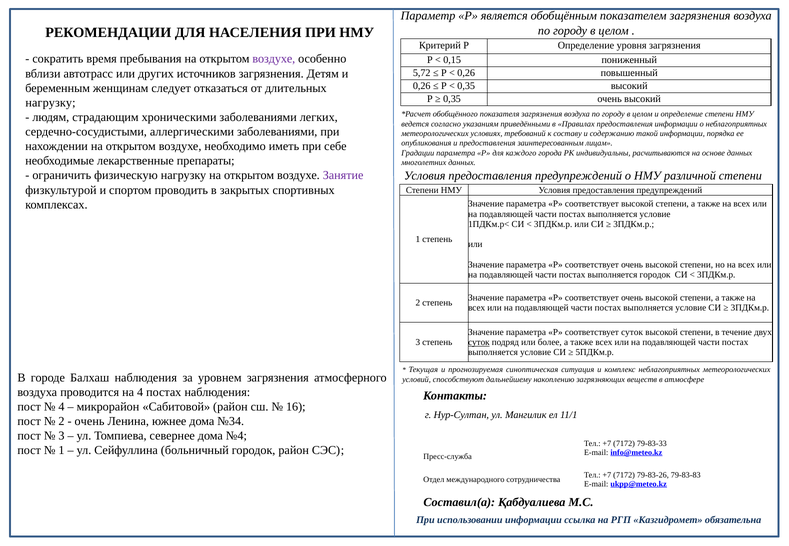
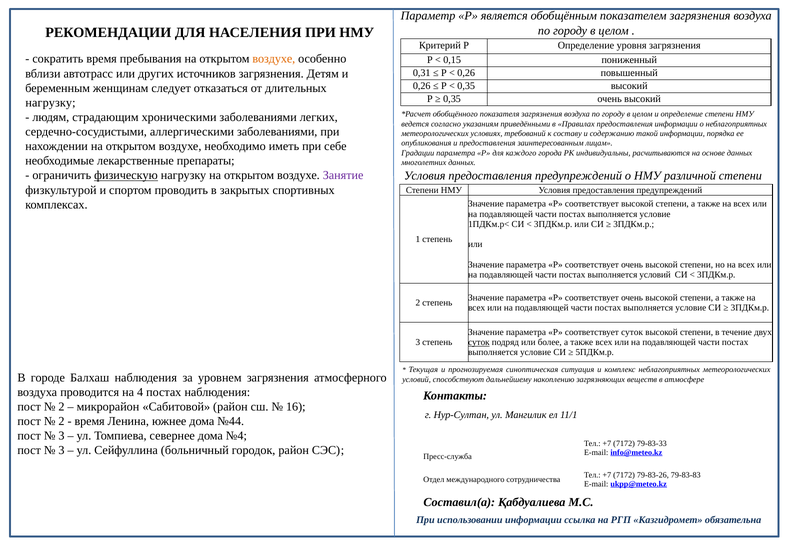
воздухе at (274, 59) colour: purple -> orange
5,72: 5,72 -> 0,31
физическую underline: none -> present
выполняется городок: городок -> условий
4 at (62, 407): 4 -> 2
очень at (90, 421): очень -> время
№34: №34 -> №44
1 at (62, 451): 1 -> 3
